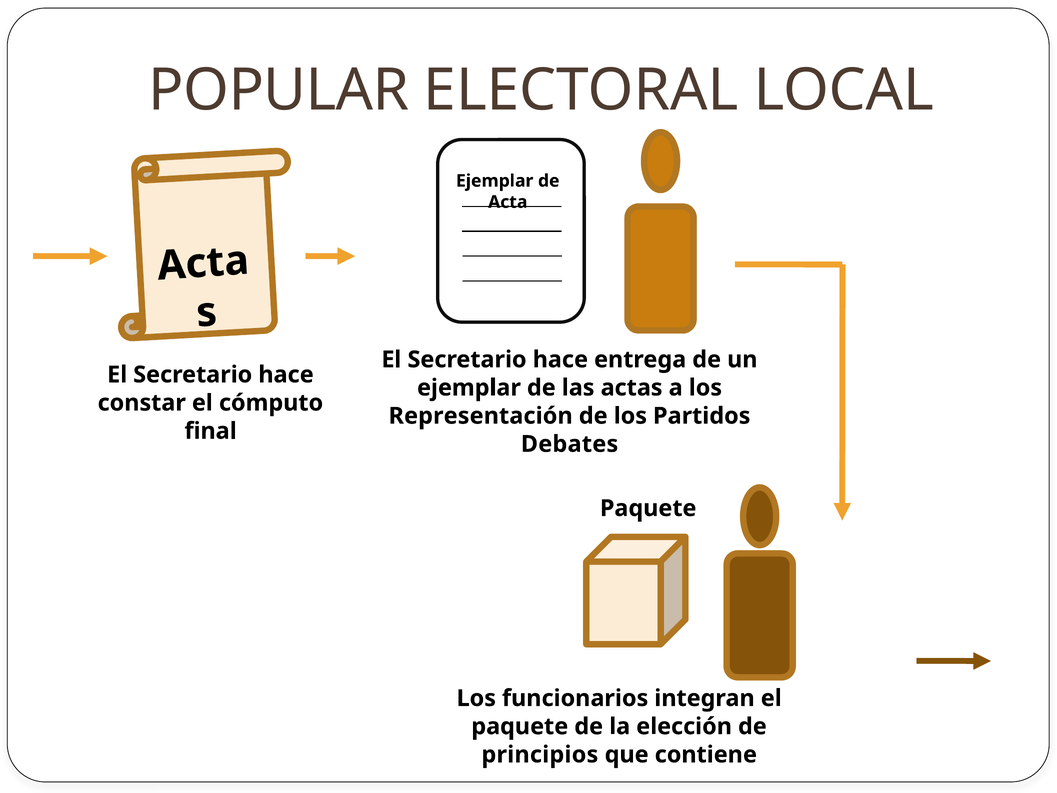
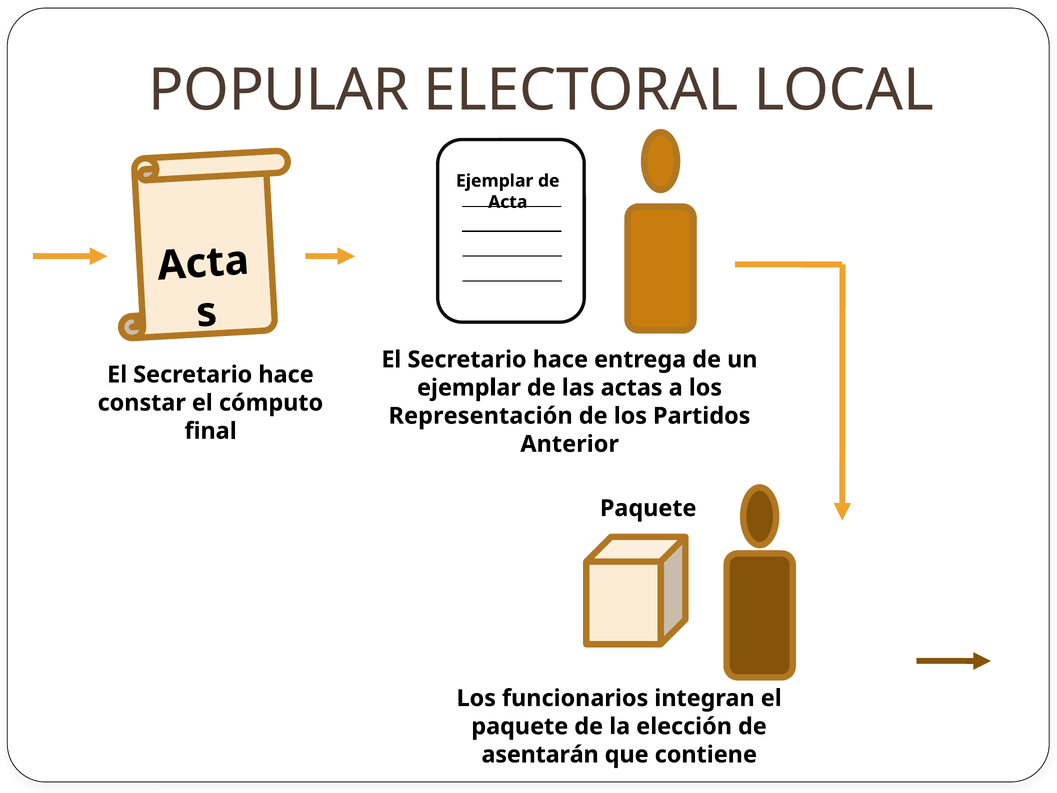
Debates: Debates -> Anterior
principios: principios -> asentarán
